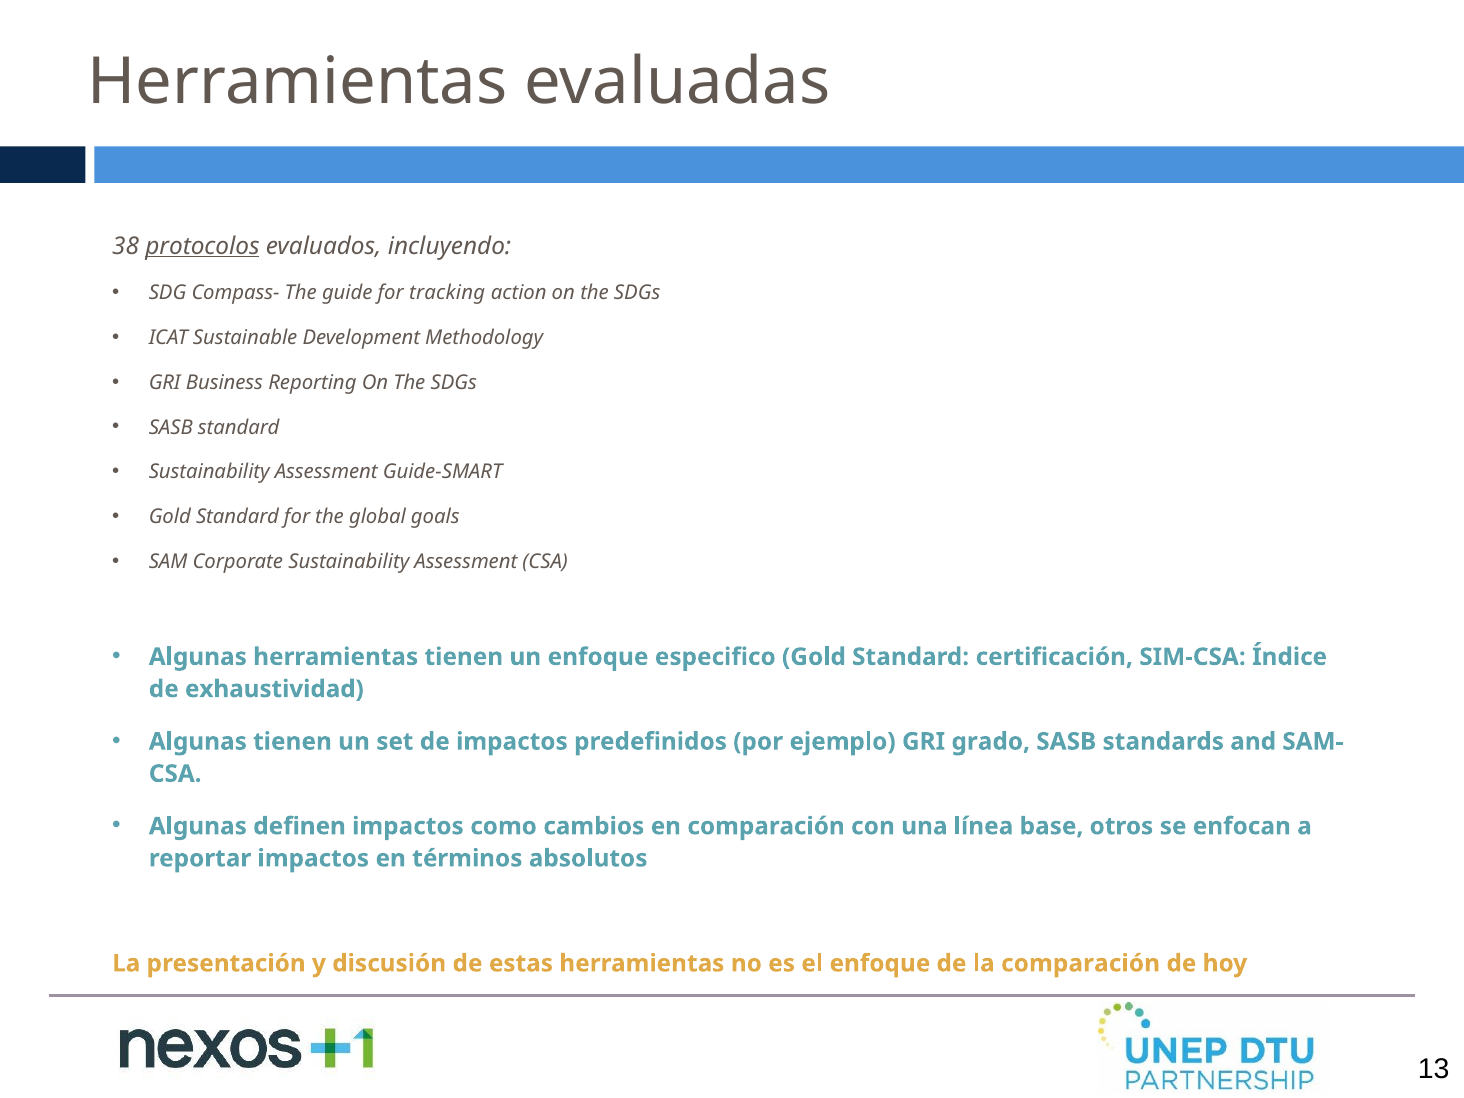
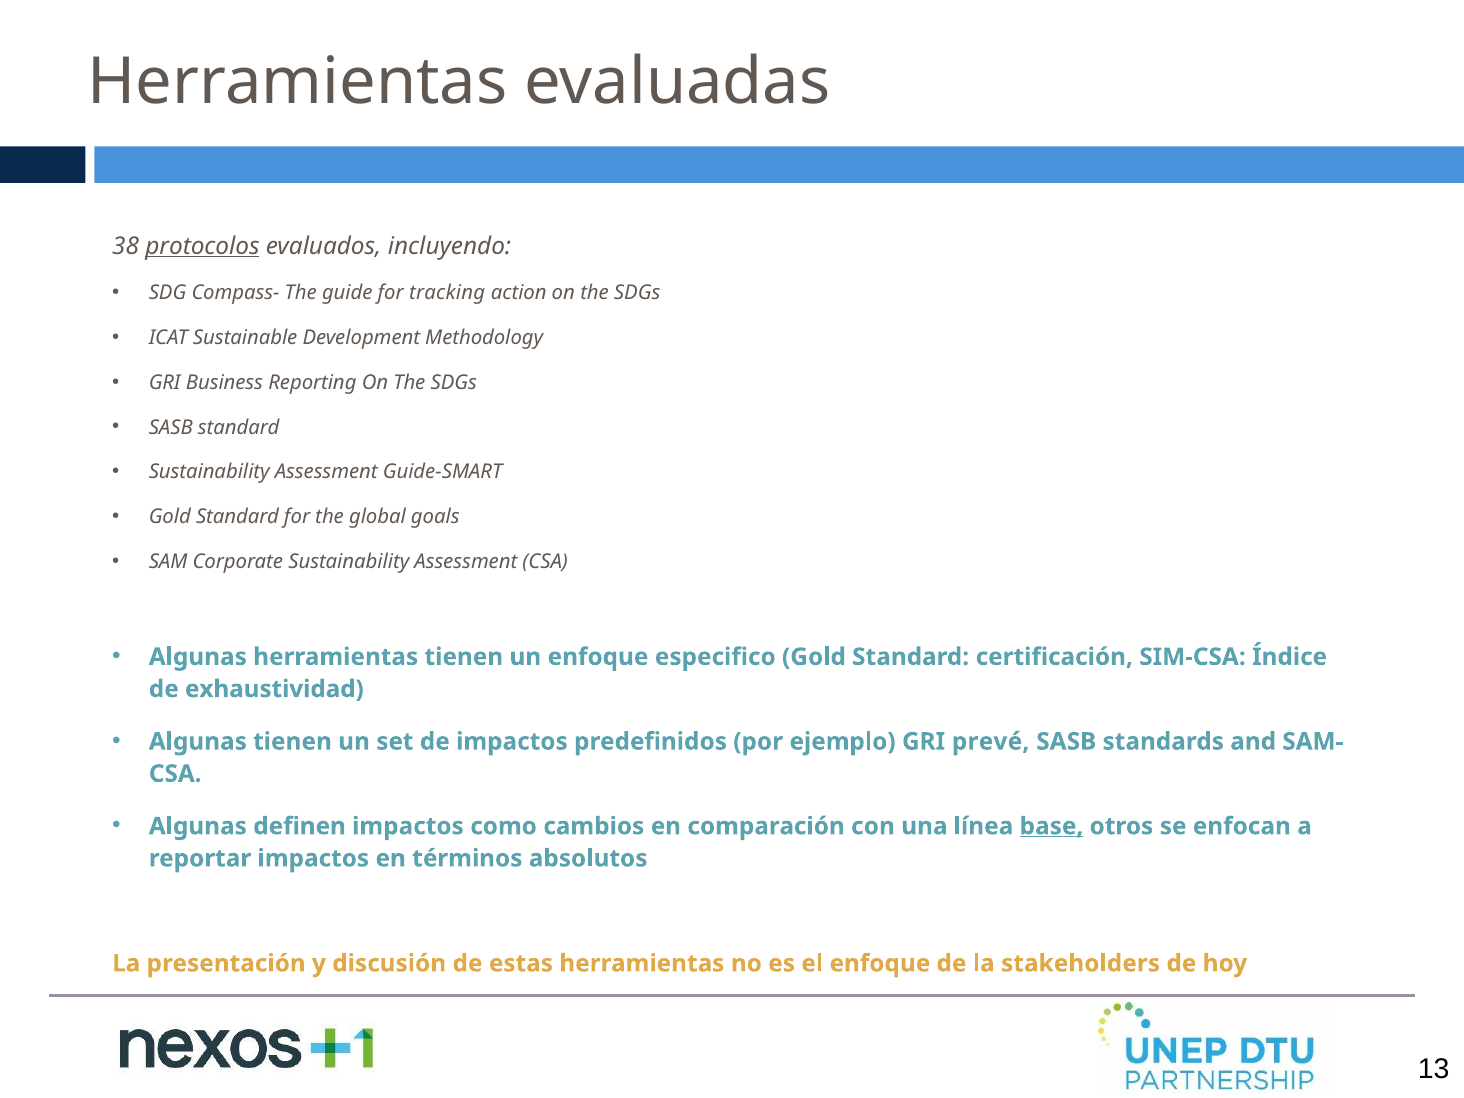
grado: grado -> prevé
base underline: none -> present
la comparación: comparación -> stakeholders
